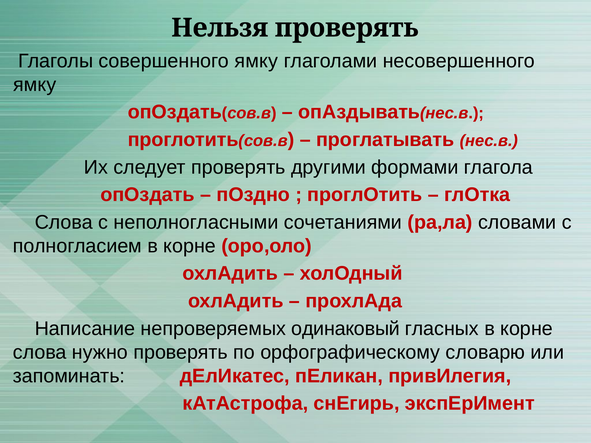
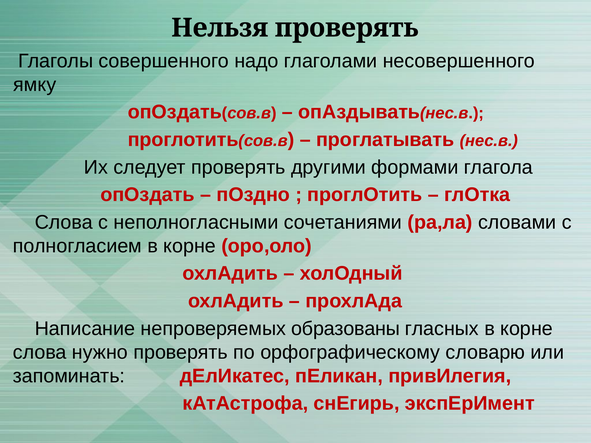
совершенного ямку: ямку -> надо
одинаковый: одинаковый -> образованы
